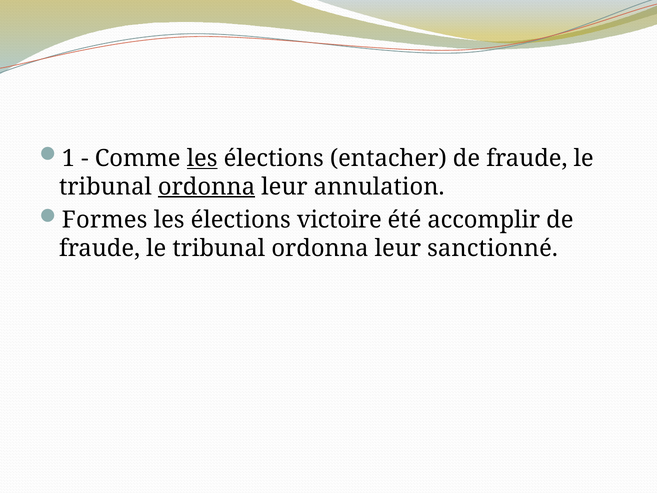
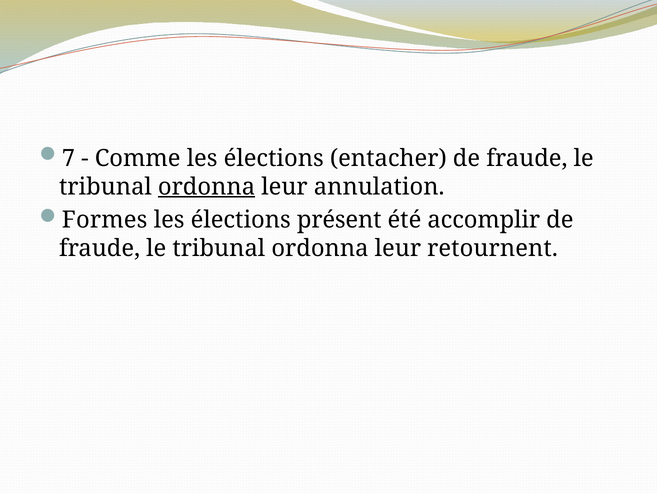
1: 1 -> 7
les at (202, 158) underline: present -> none
victoire: victoire -> présent
sanctionné: sanctionné -> retournent
